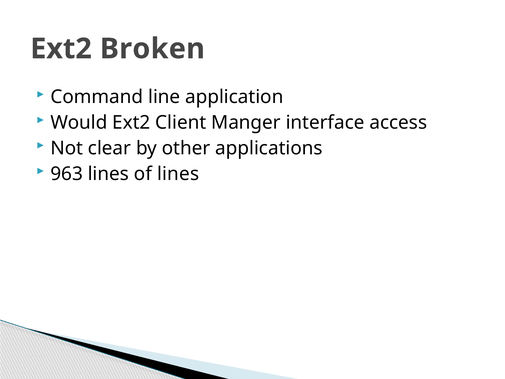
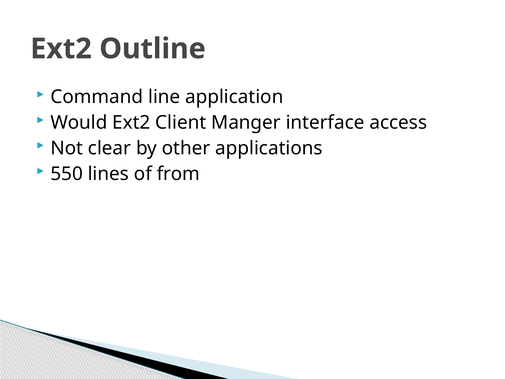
Broken: Broken -> Outline
963: 963 -> 550
of lines: lines -> from
